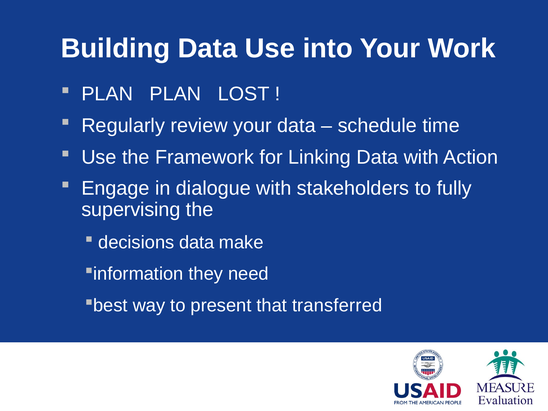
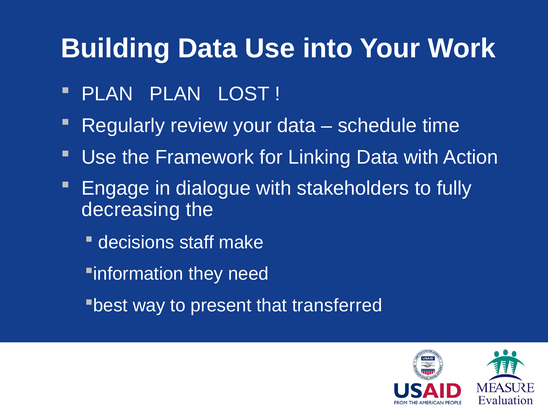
supervising: supervising -> decreasing
decisions data: data -> staff
